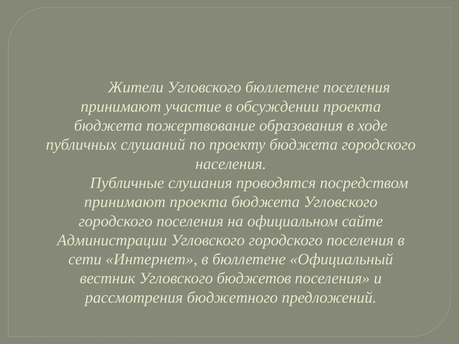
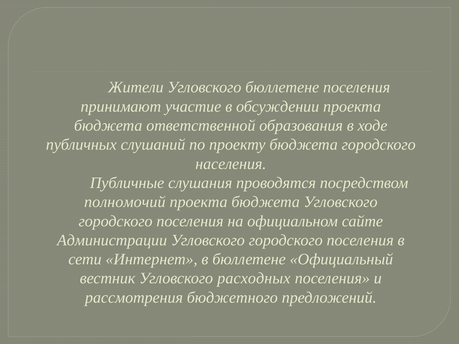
пожертвование: пожертвование -> ответственной
принимают at (125, 202): принимают -> полномочий
бюджетов: бюджетов -> расходных
